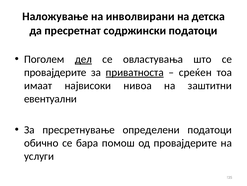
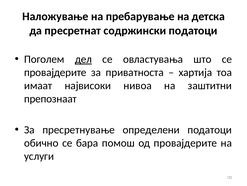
инволвирани: инволвирани -> пребарување
приватноста underline: present -> none
среќен: среќен -> хартија
евентуални: евентуални -> препознаат
